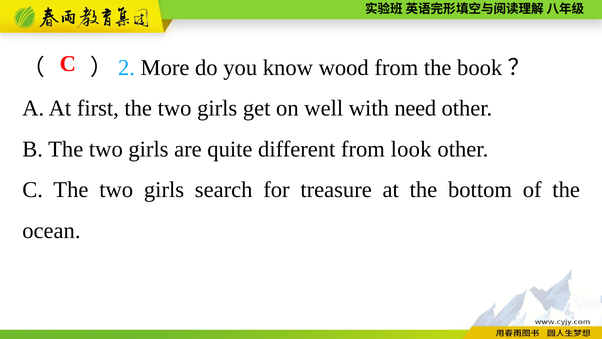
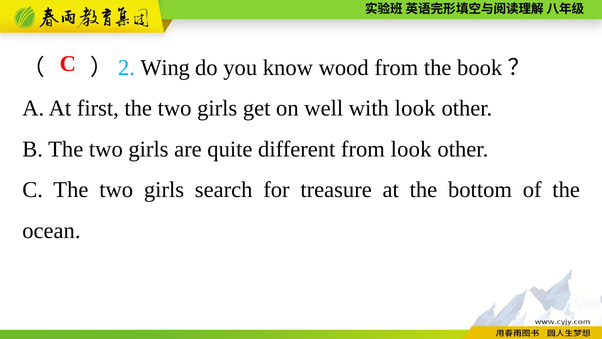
More: More -> Wing
with need: need -> look
